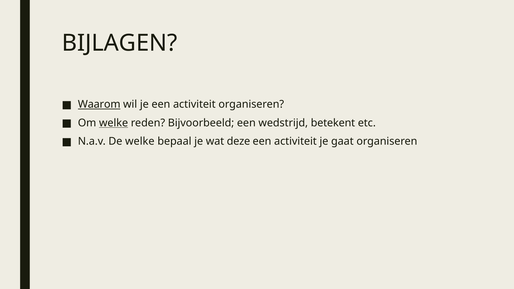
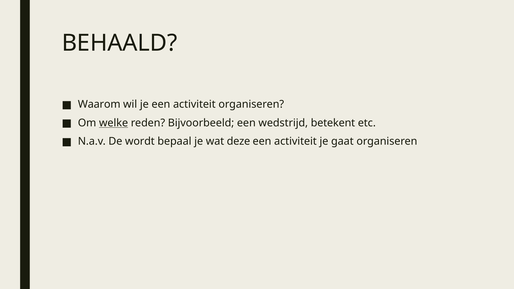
BIJLAGEN: BIJLAGEN -> BEHAALD
Waarom underline: present -> none
De welke: welke -> wordt
